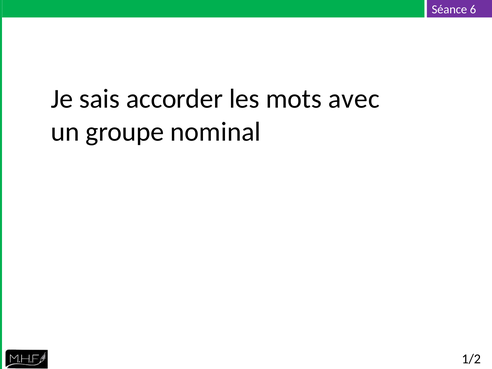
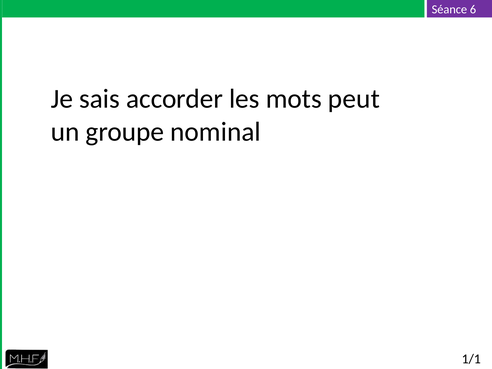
avec: avec -> peut
1/2: 1/2 -> 1/1
